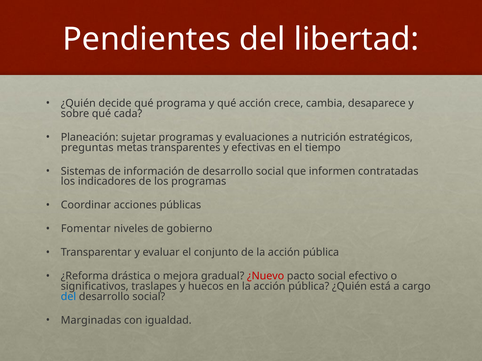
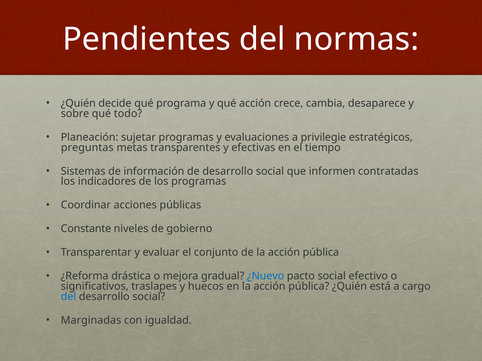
libertad: libertad -> normas
cada: cada -> todo
nutrición: nutrición -> privilegie
Fomentar: Fomentar -> Constante
¿Nuevo colour: red -> blue
